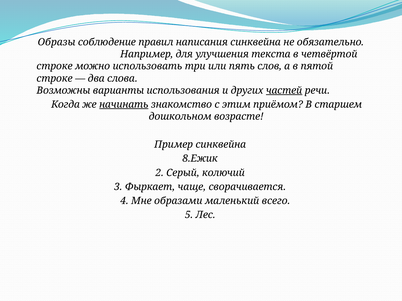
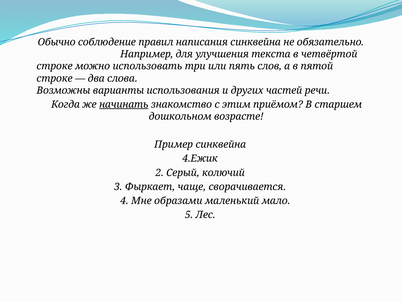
Образы: Образы -> Обычно
частей underline: present -> none
8.Ежик: 8.Ежик -> 4.Ежик
всего: всего -> мало
